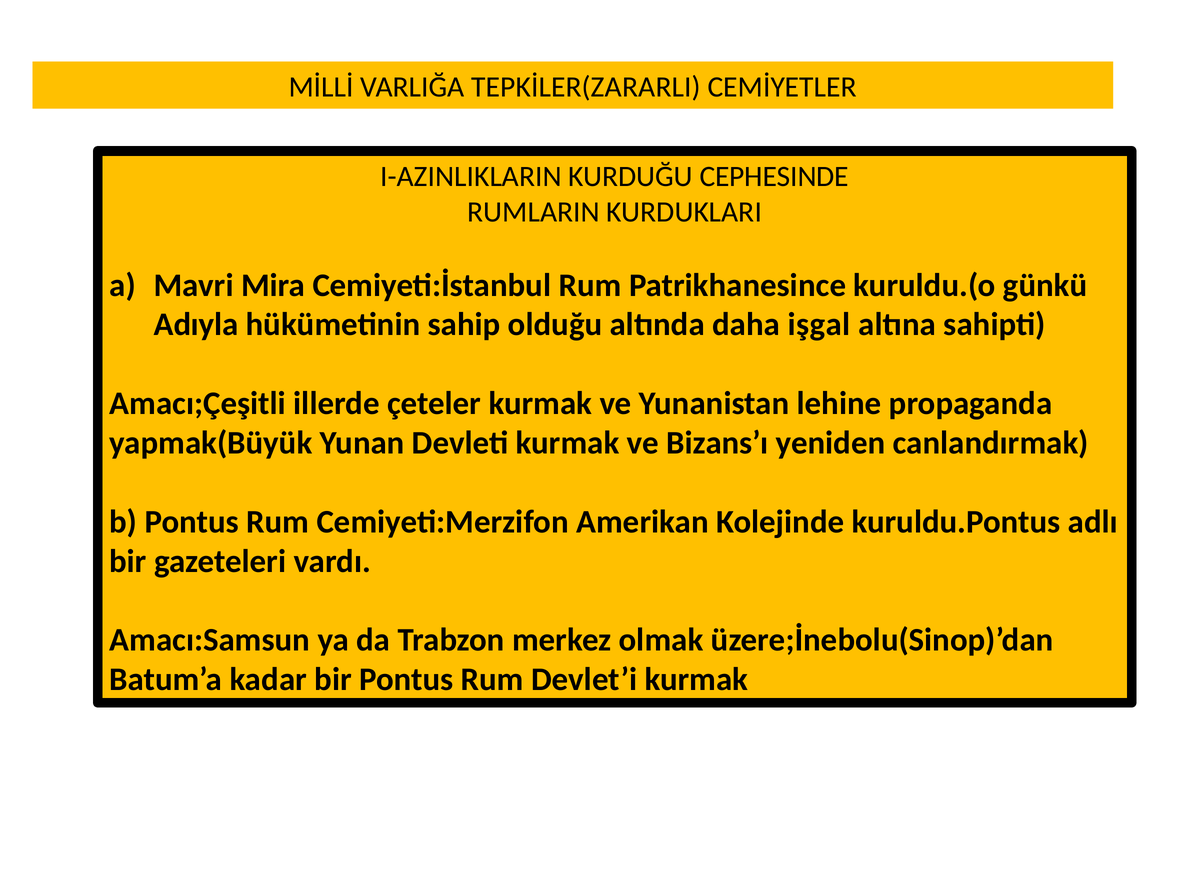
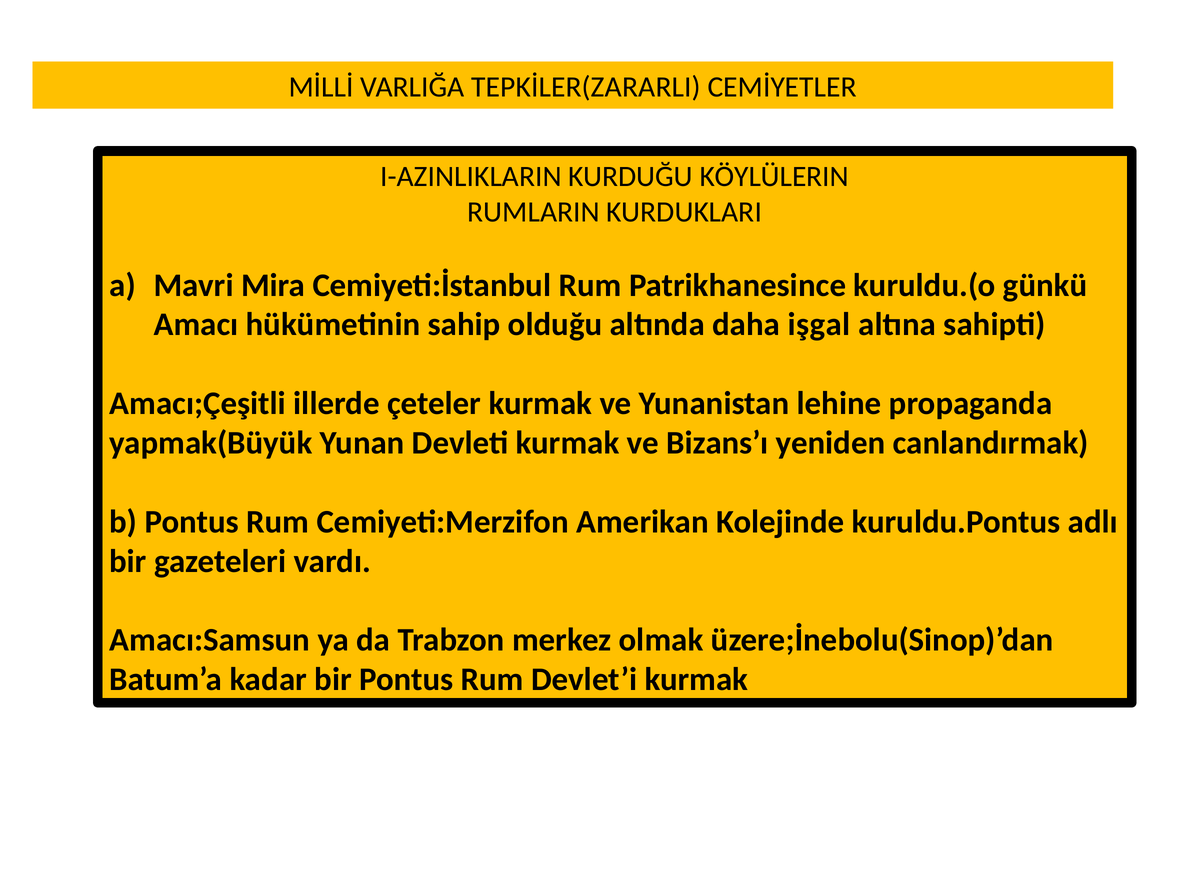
CEPHESINDE: CEPHESINDE -> KÖYLÜLERIN
Adıyla: Adıyla -> Amacı
